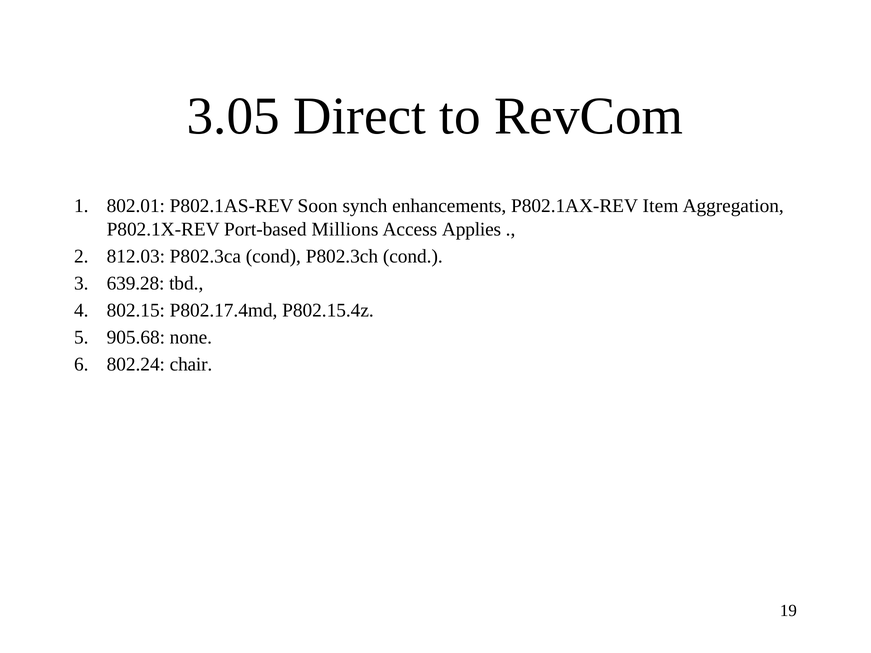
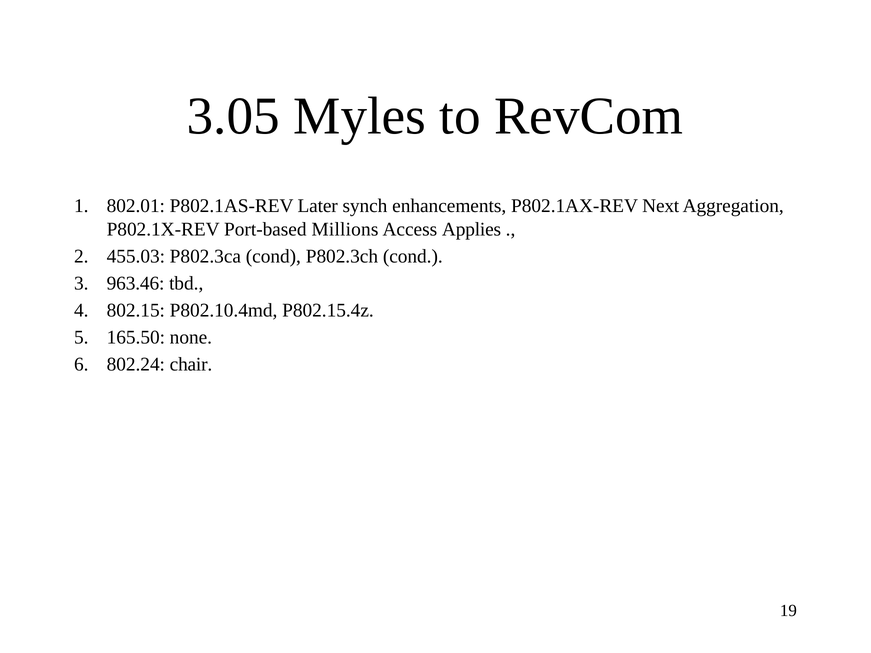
Direct: Direct -> Myles
Soon: Soon -> Later
Item: Item -> Next
812.03: 812.03 -> 455.03
639.28: 639.28 -> 963.46
P802.17.4md: P802.17.4md -> P802.10.4md
905.68: 905.68 -> 165.50
